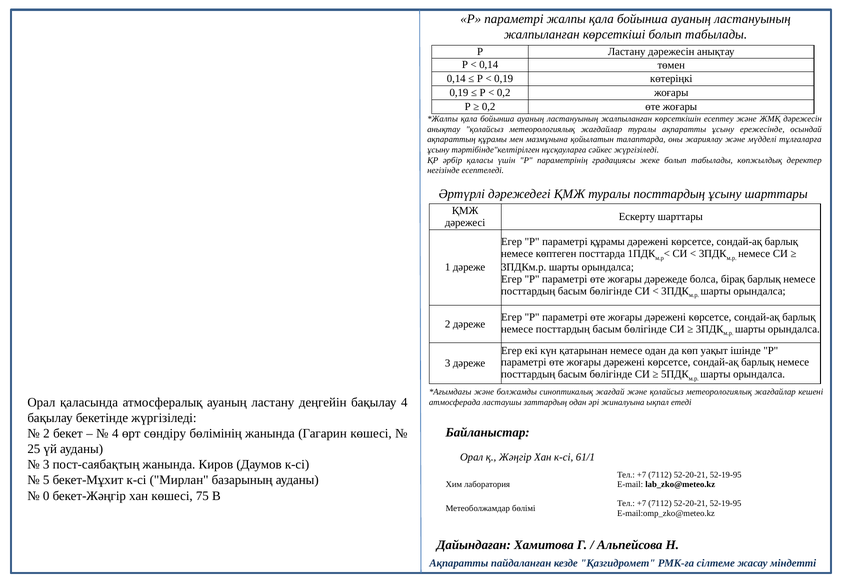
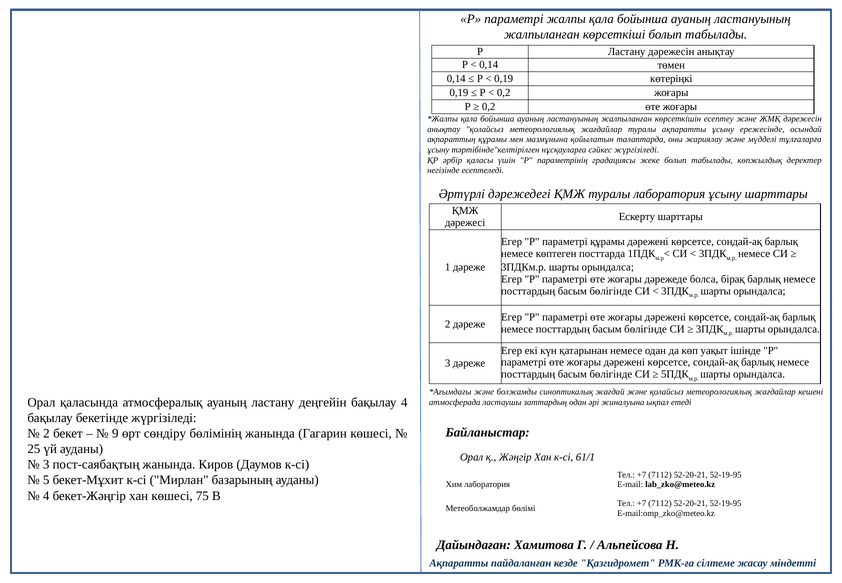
туралы посттардың: посттардың -> лаборатория
4 at (115, 433): 4 -> 9
0 at (46, 496): 0 -> 4
